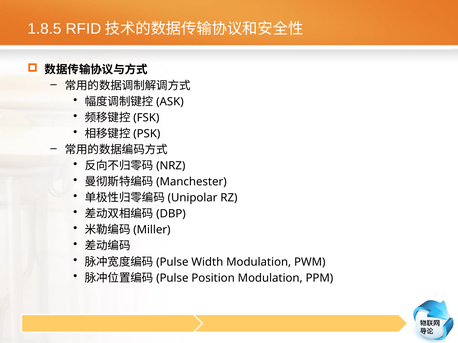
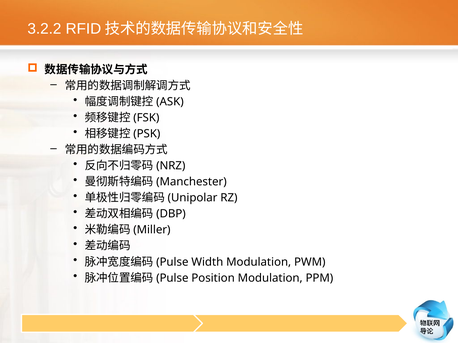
1.8.5: 1.8.5 -> 3.2.2
